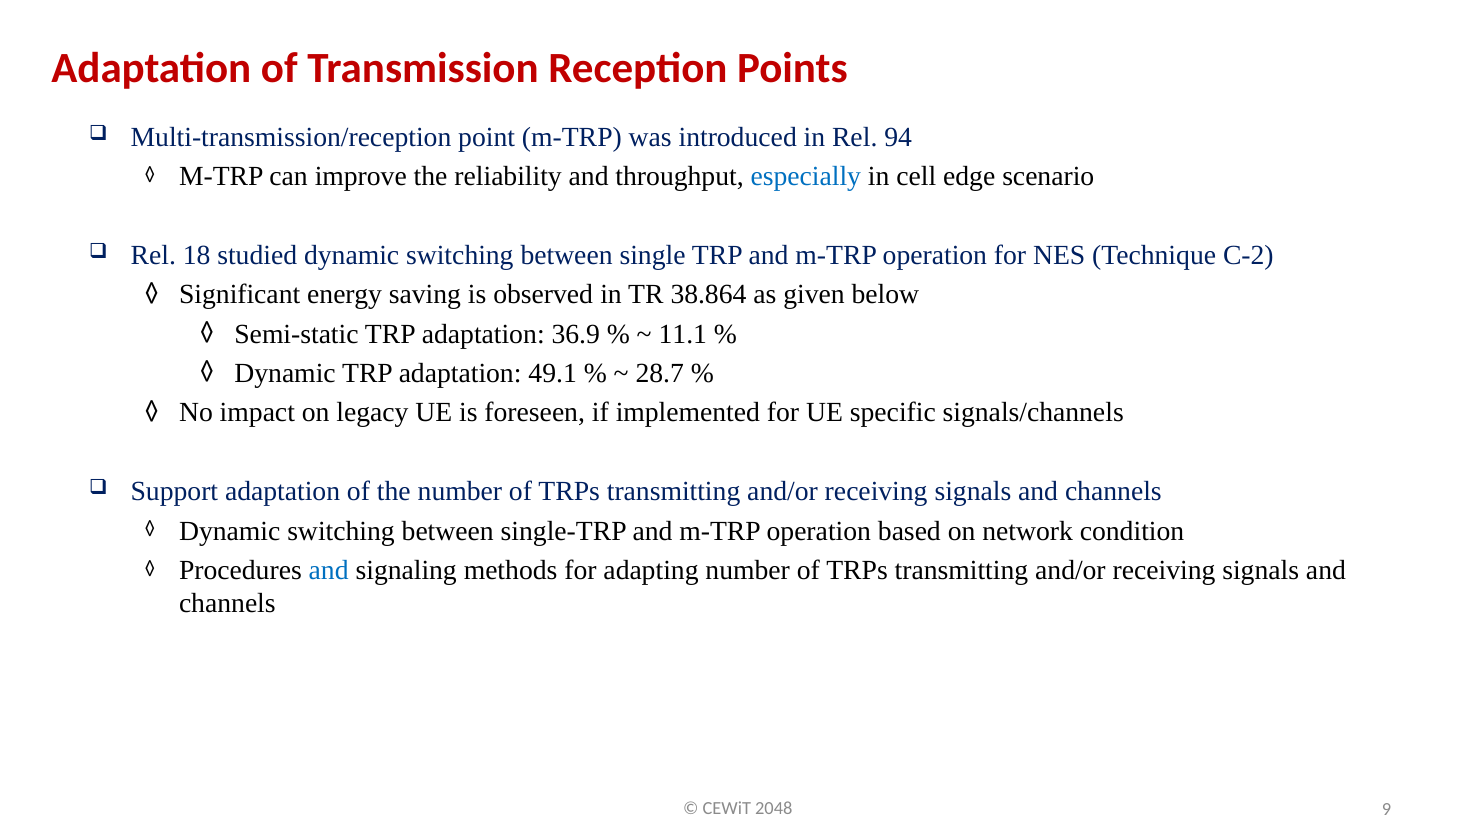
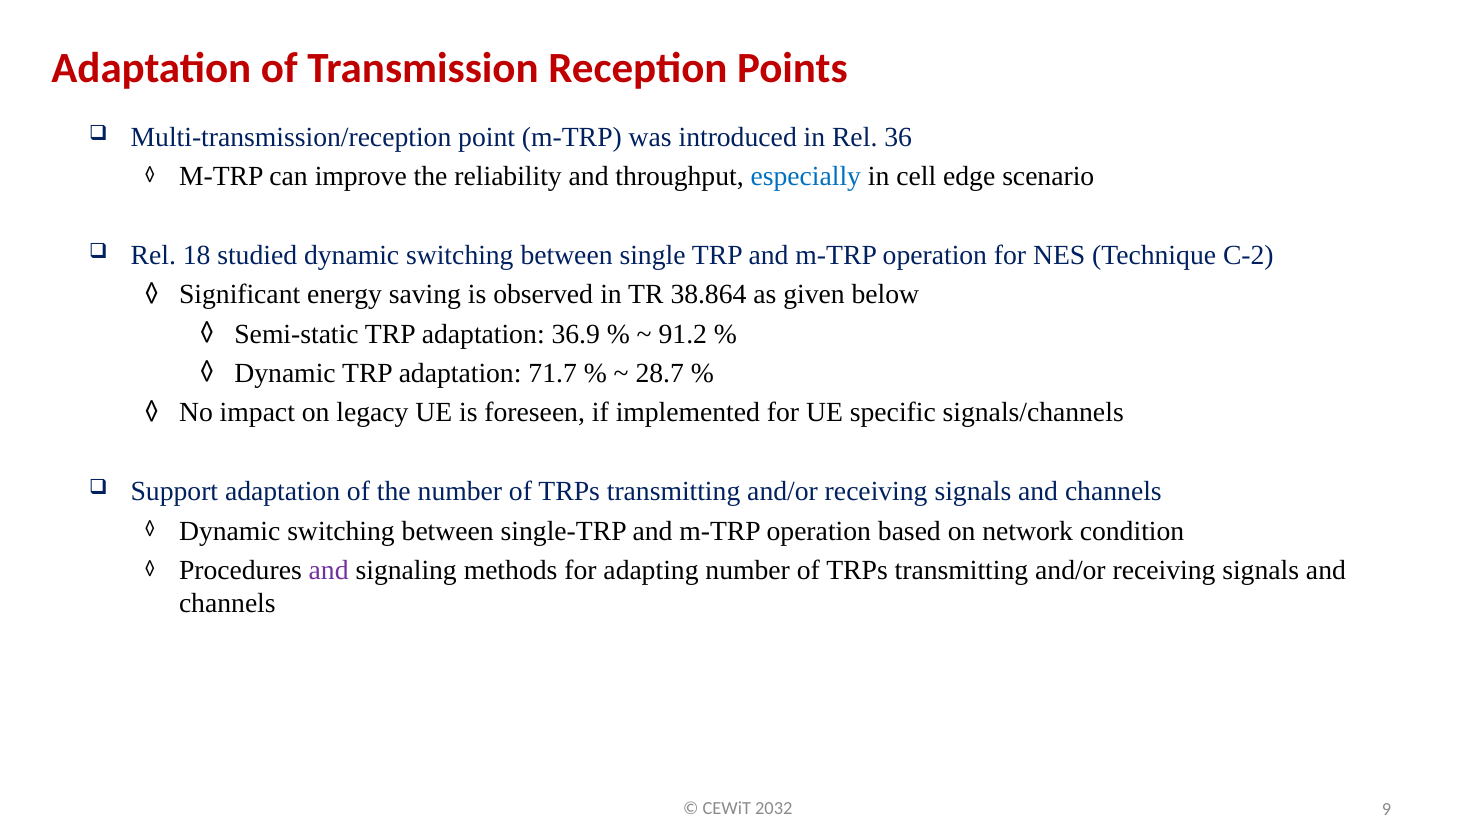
94: 94 -> 36
11.1: 11.1 -> 91.2
49.1: 49.1 -> 71.7
and at (329, 570) colour: blue -> purple
2048: 2048 -> 2032
